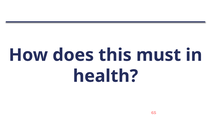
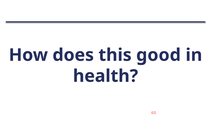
must: must -> good
